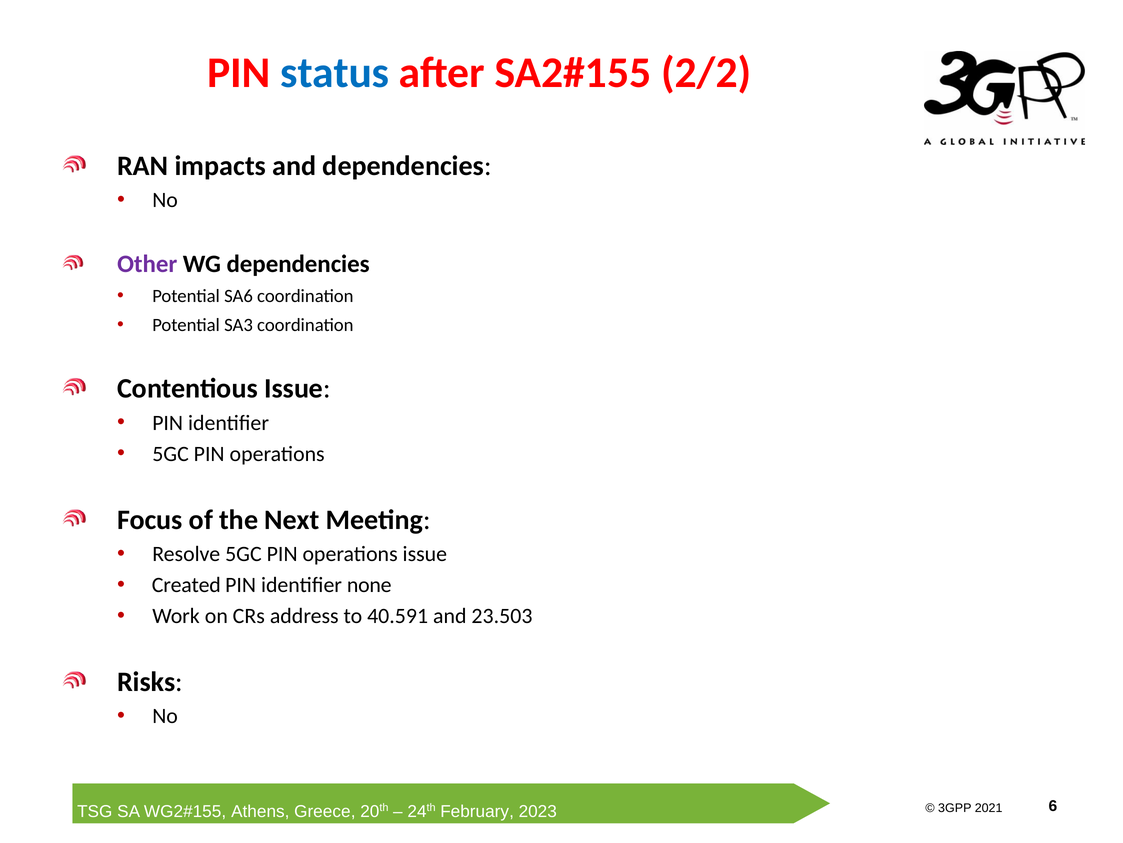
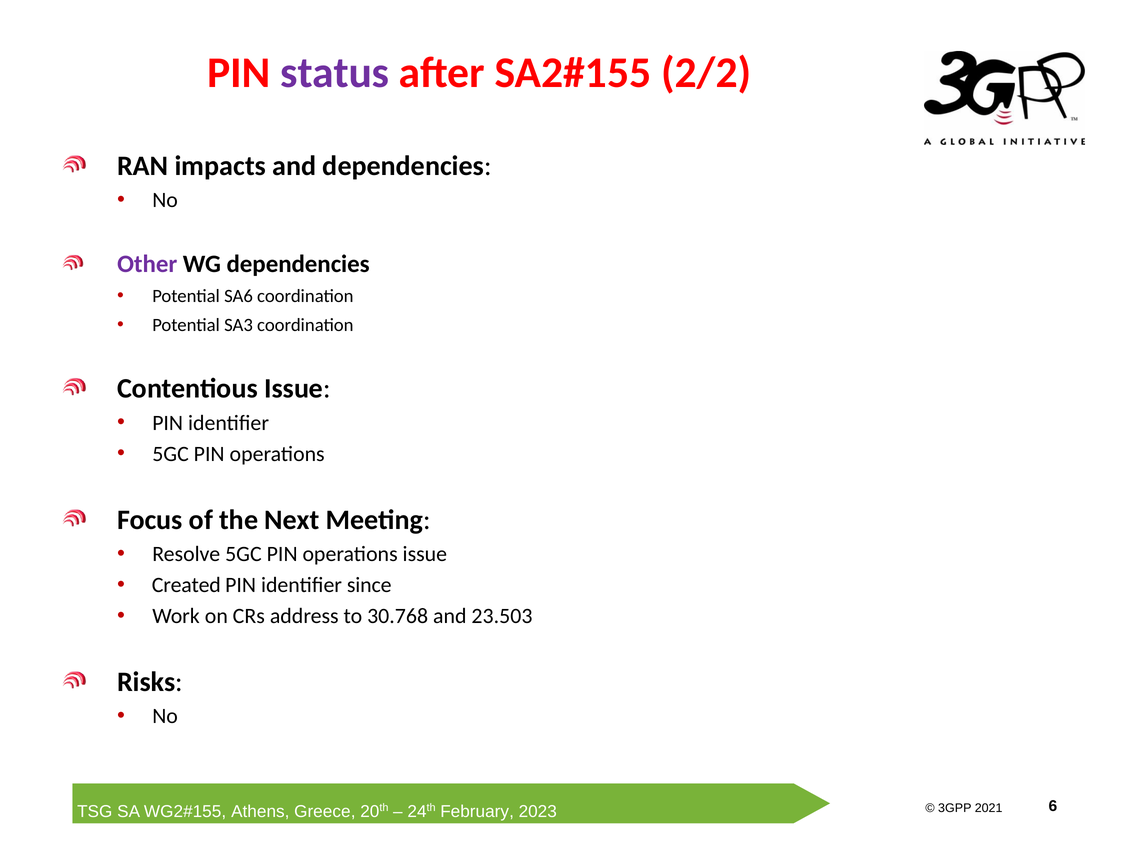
status colour: blue -> purple
none: none -> since
40.591: 40.591 -> 30.768
